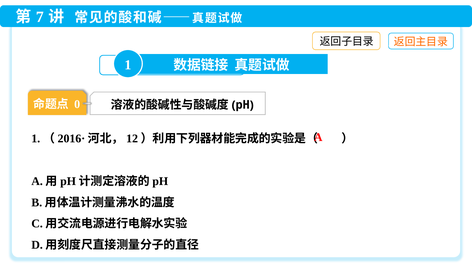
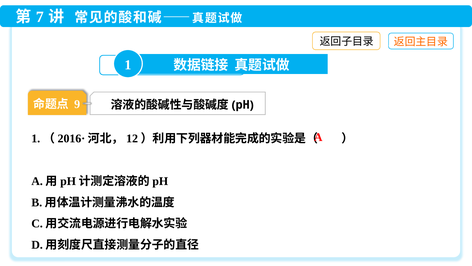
0: 0 -> 9
